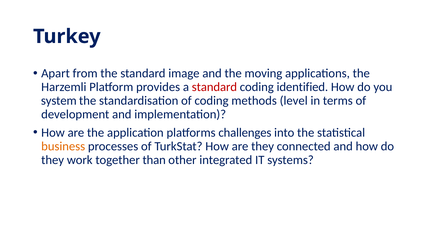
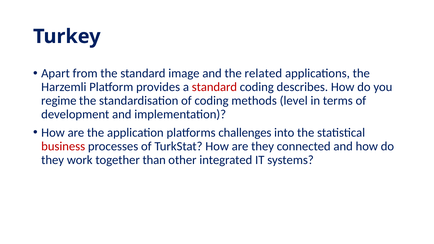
moving: moving -> related
identified: identified -> describes
system: system -> regime
business colour: orange -> red
